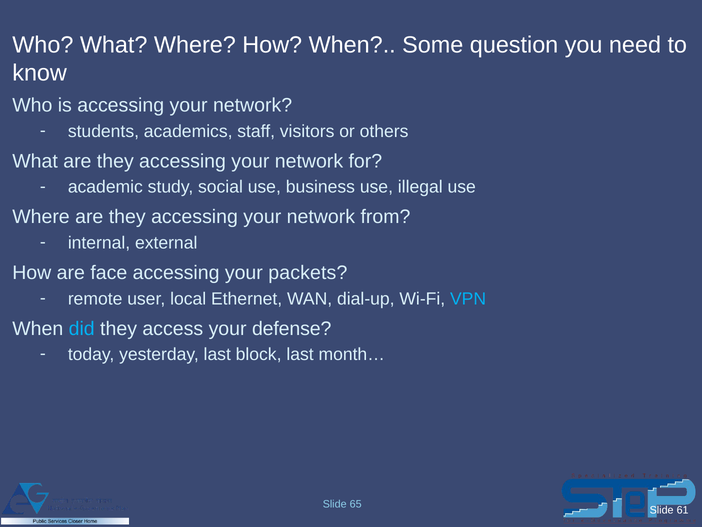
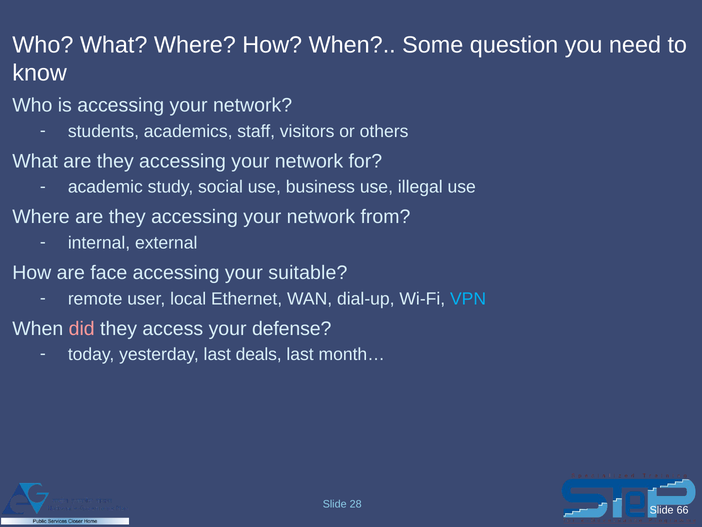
packets: packets -> suitable
did colour: light blue -> pink
block: block -> deals
65: 65 -> 28
61: 61 -> 66
